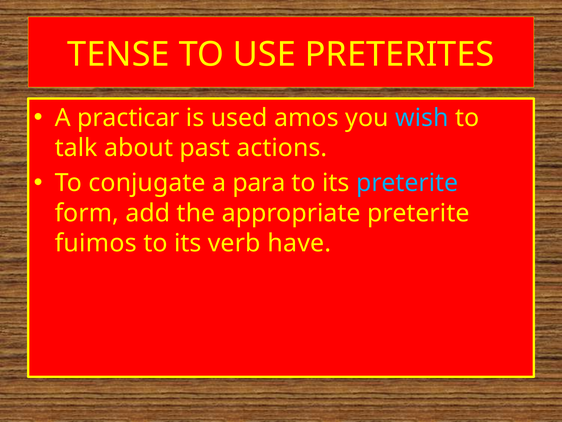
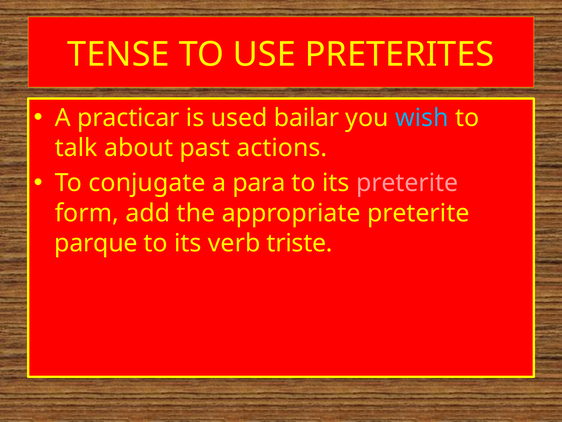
amos: amos -> bailar
preterite at (407, 183) colour: light blue -> pink
fuimos: fuimos -> parque
have: have -> triste
